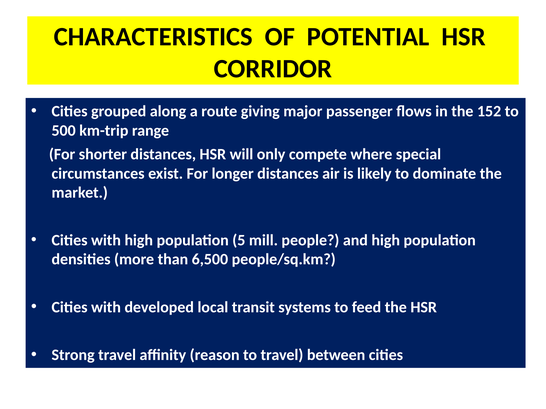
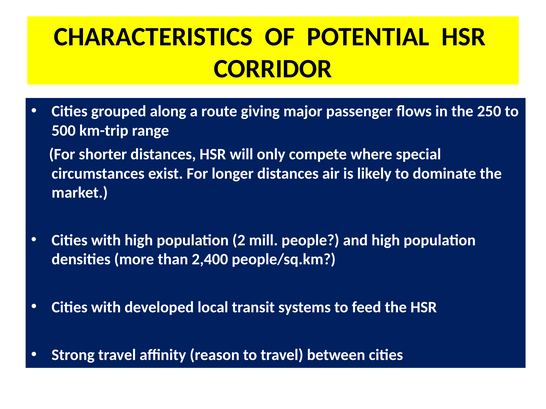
152: 152 -> 250
5: 5 -> 2
6,500: 6,500 -> 2,400
